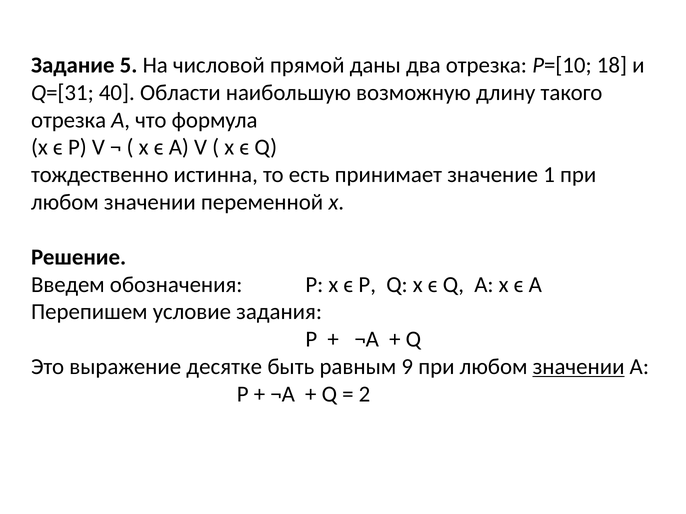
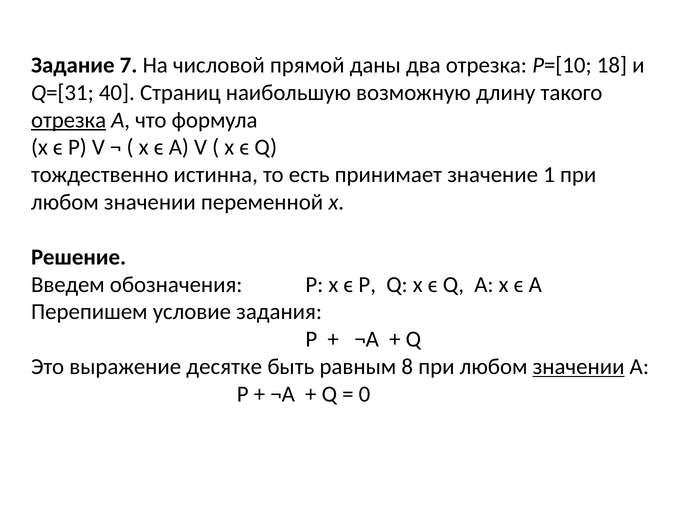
5: 5 -> 7
Области: Области -> Страниц
отрезка at (69, 120) underline: none -> present
9: 9 -> 8
2: 2 -> 0
